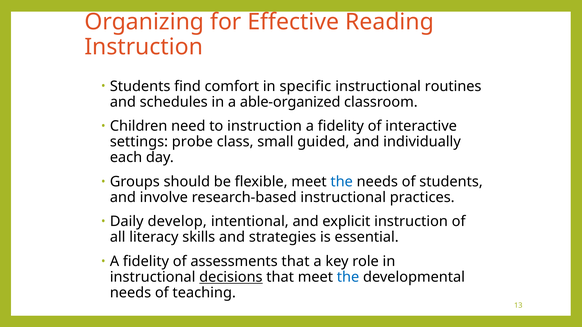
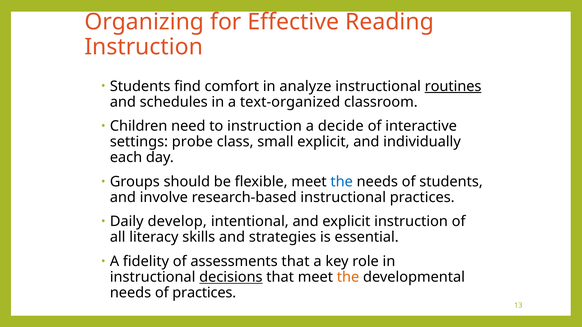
specific: specific -> analyze
routines underline: none -> present
able-organized: able-organized -> text-organized
fidelity at (341, 126): fidelity -> decide
small guided: guided -> explicit
the at (348, 277) colour: blue -> orange
of teaching: teaching -> practices
